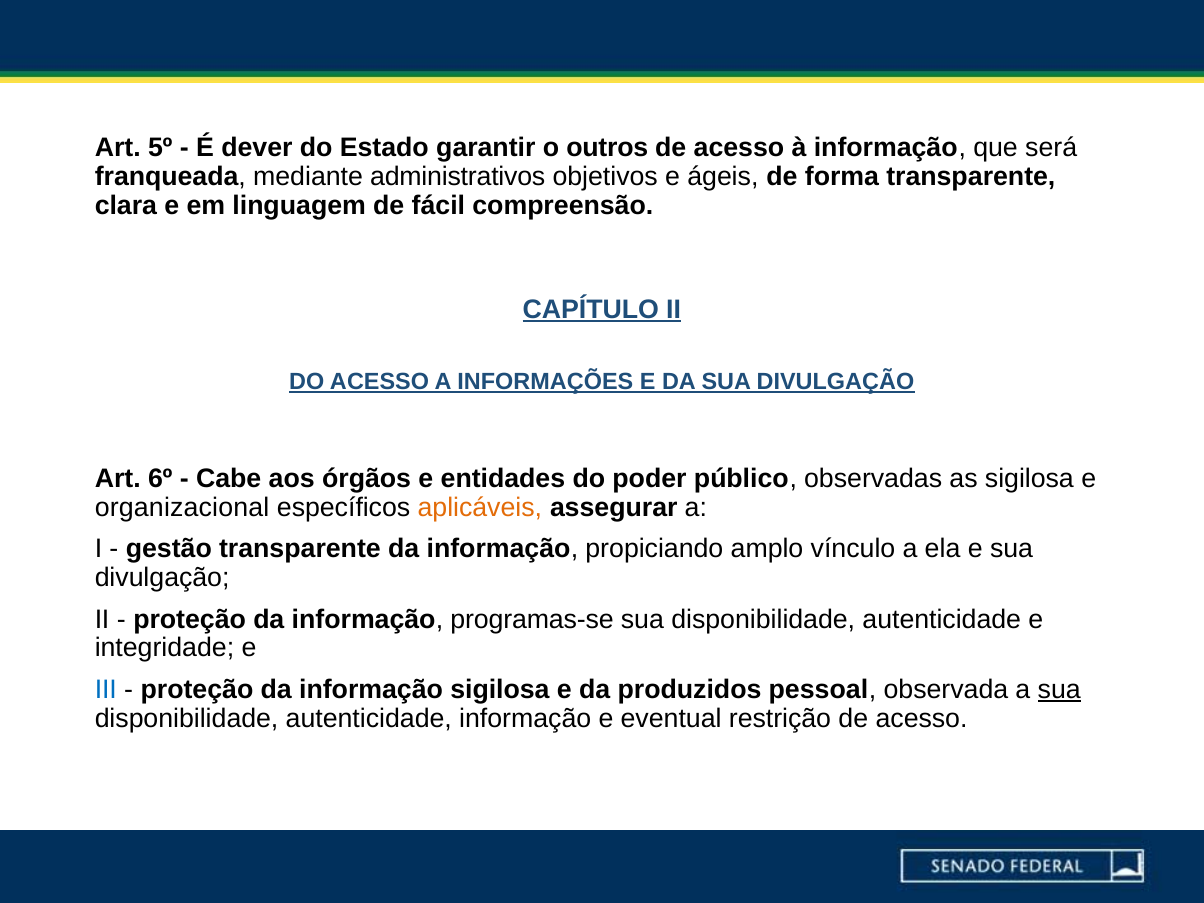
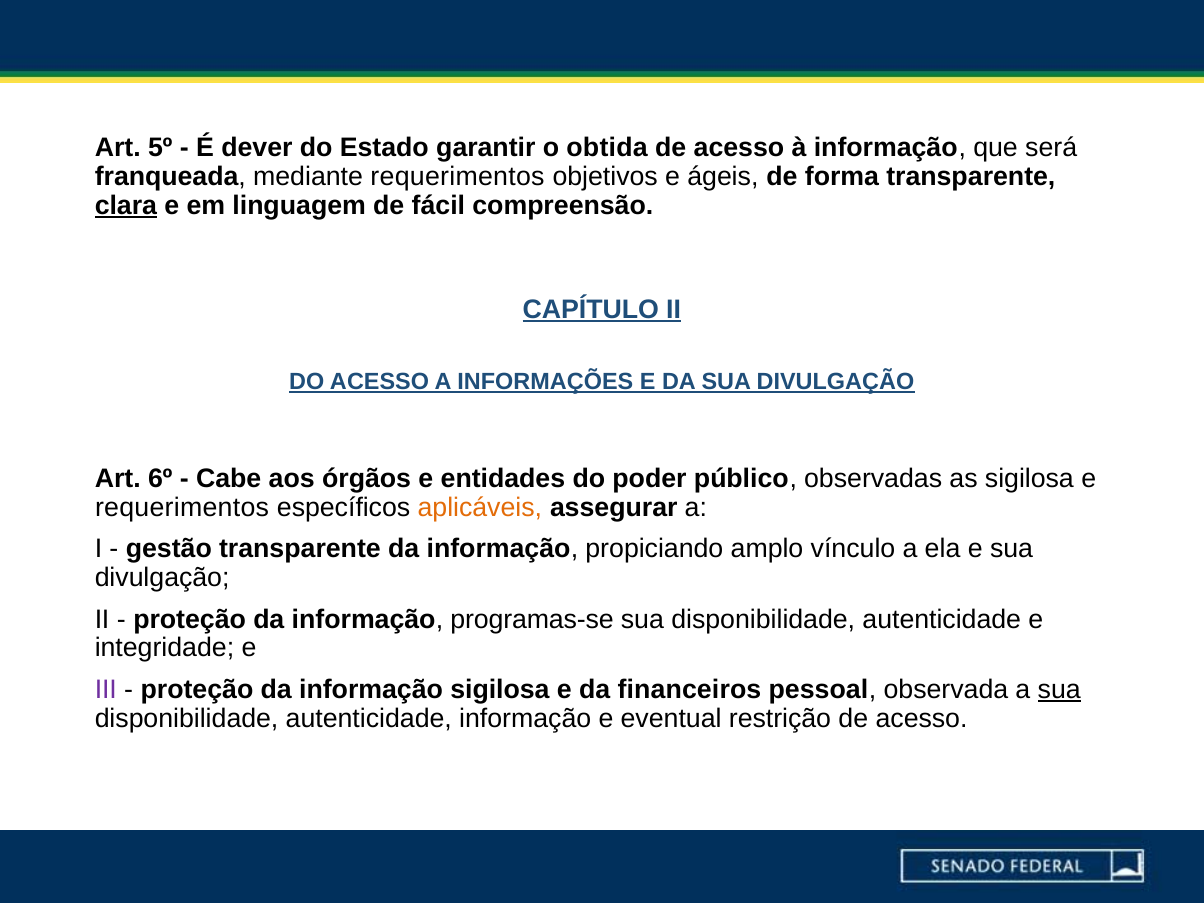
outros: outros -> obtida
mediante administrativos: administrativos -> requerimentos
clara underline: none -> present
organizacional at (182, 508): organizacional -> requerimentos
III colour: blue -> purple
produzidos: produzidos -> financeiros
